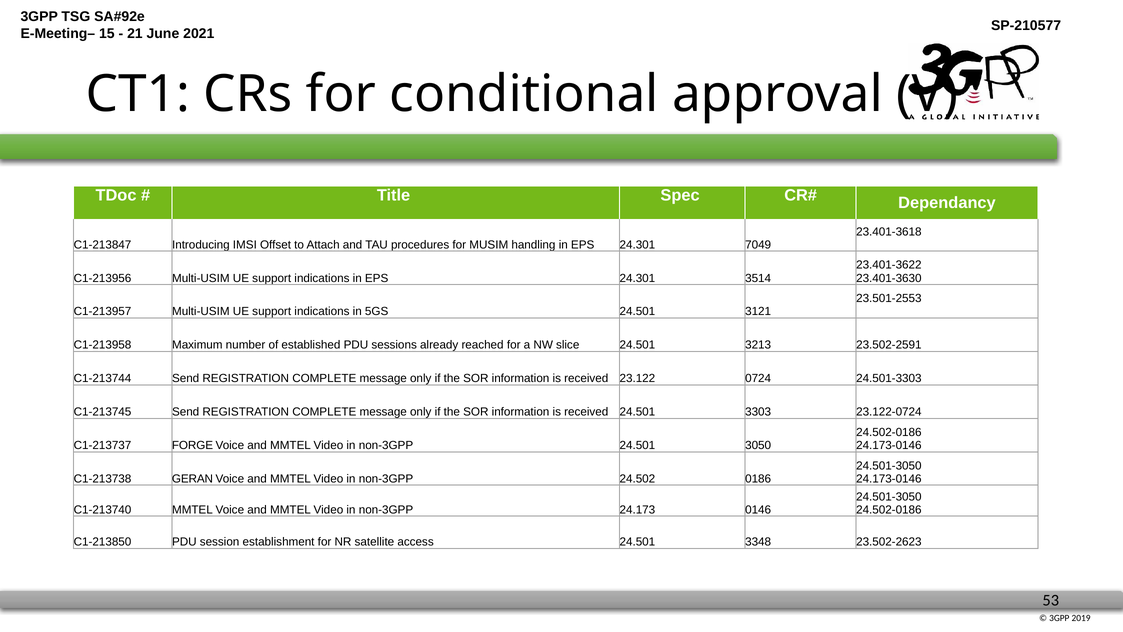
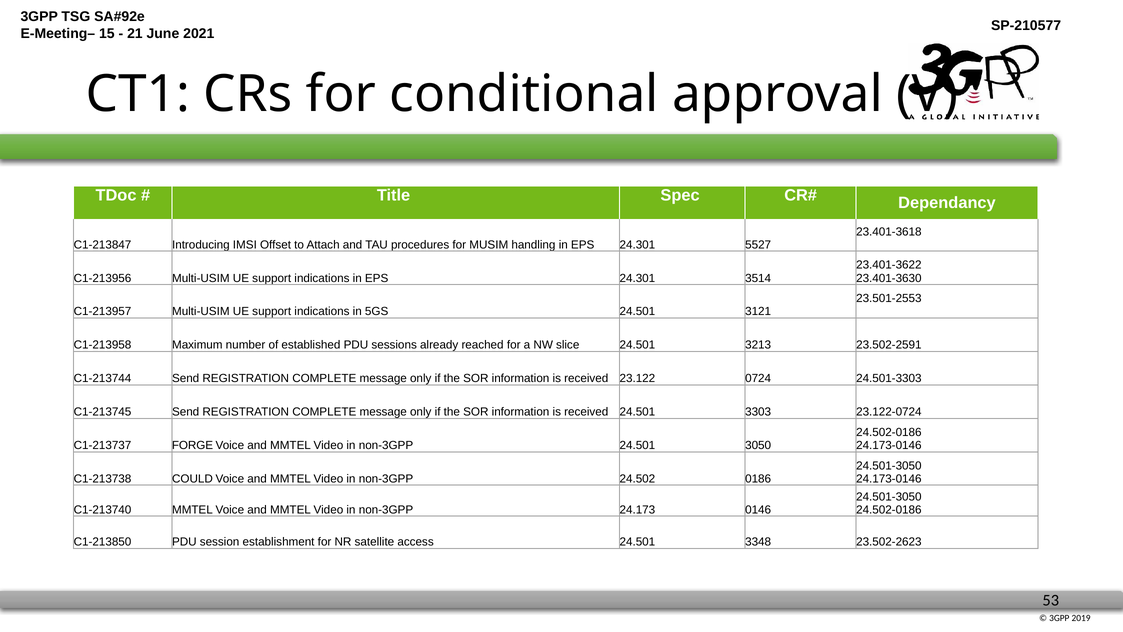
7049: 7049 -> 5527
GERAN: GERAN -> COULD
